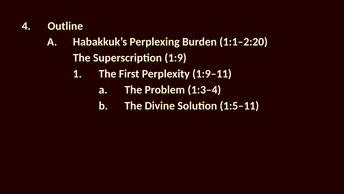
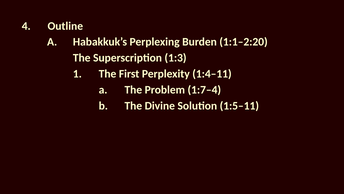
1:9: 1:9 -> 1:3
1:9–11: 1:9–11 -> 1:4–11
1:3–4: 1:3–4 -> 1:7–4
